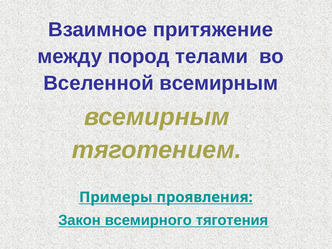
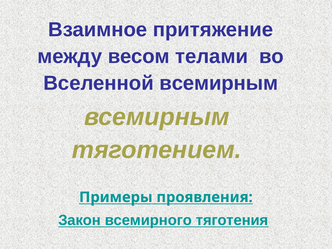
пород: пород -> весом
